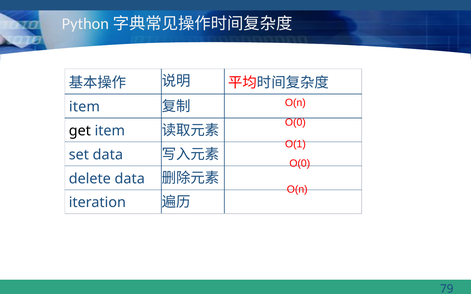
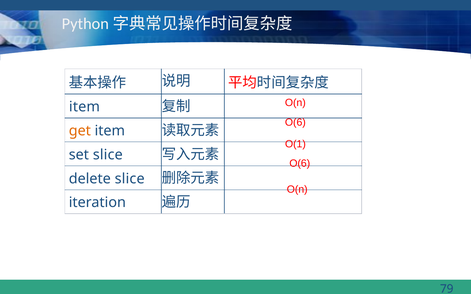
O(0 at (295, 123): O(0 -> O(6
get colour: black -> orange
set data: data -> slice
O(0 at (300, 164): O(0 -> O(6
delete data: data -> slice
